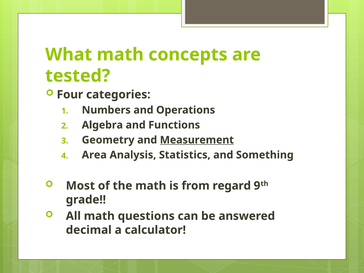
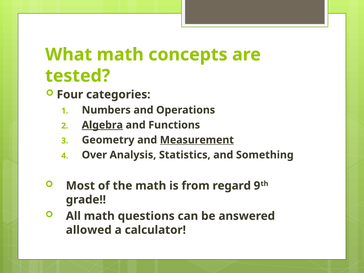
Algebra underline: none -> present
Area: Area -> Over
decimal: decimal -> allowed
